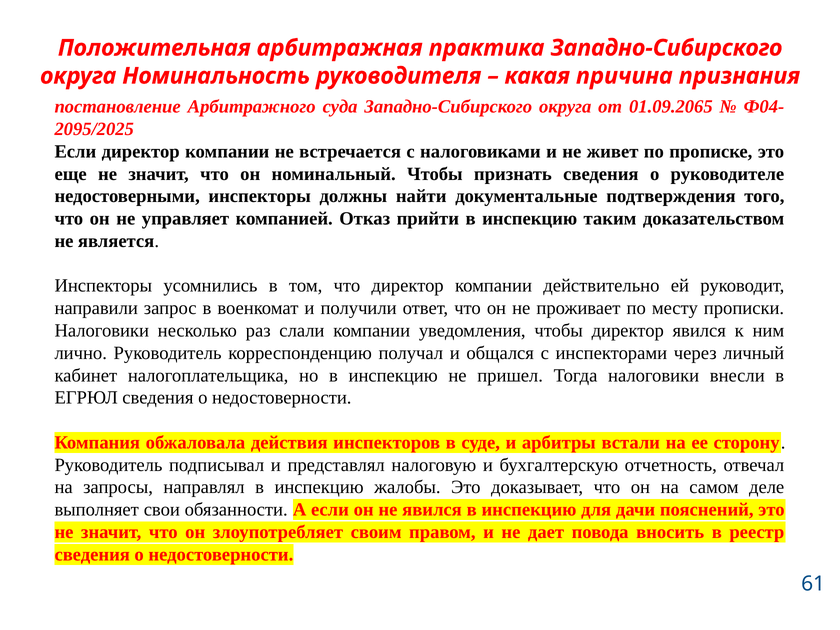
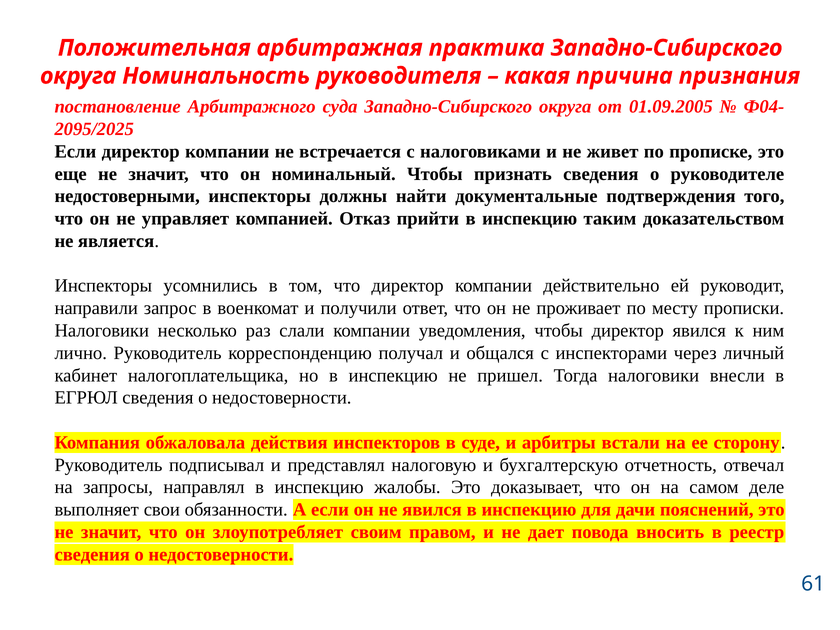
01.09.2065: 01.09.2065 -> 01.09.2005
